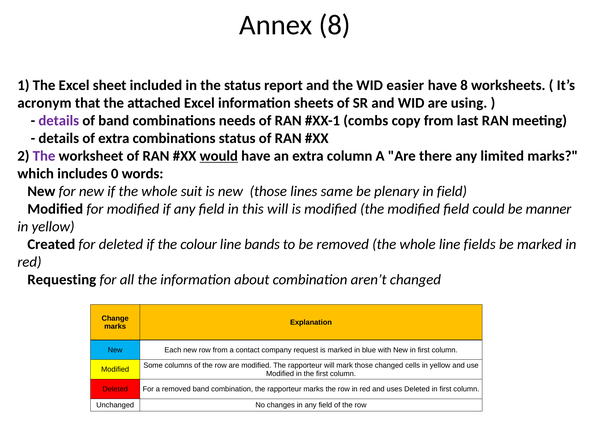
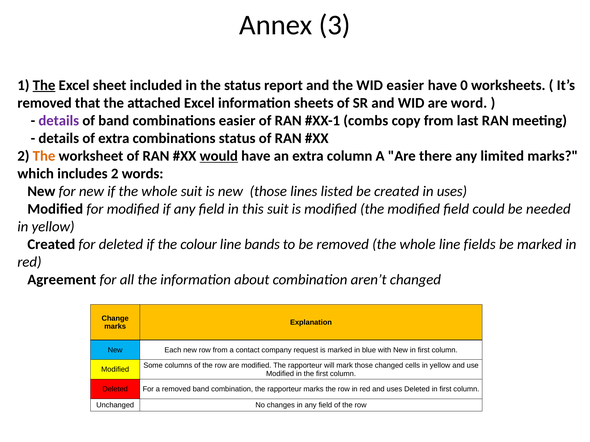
Annex 8: 8 -> 3
The at (44, 85) underline: none -> present
have 8: 8 -> 0
acronym at (44, 103): acronym -> removed
using: using -> word
combinations needs: needs -> easier
The at (44, 156) colour: purple -> orange
includes 0: 0 -> 2
same: same -> listed
be plenary: plenary -> created
in field: field -> uses
this will: will -> suit
manner: manner -> needed
Requesting: Requesting -> Agreement
